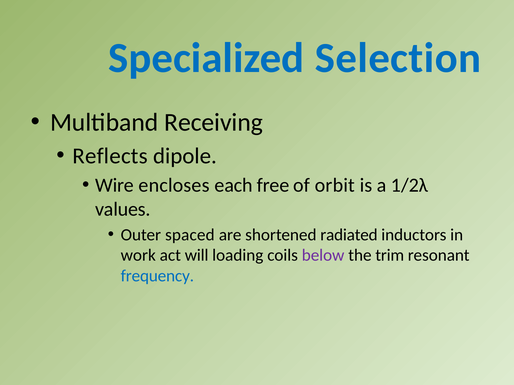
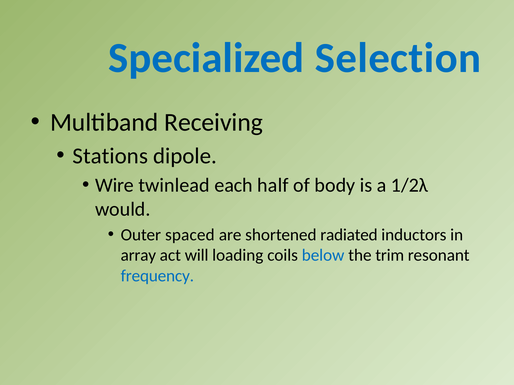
Reflects: Reflects -> Stations
encloses: encloses -> twinlead
free: free -> half
orbit: orbit -> body
values: values -> would
work: work -> array
below colour: purple -> blue
